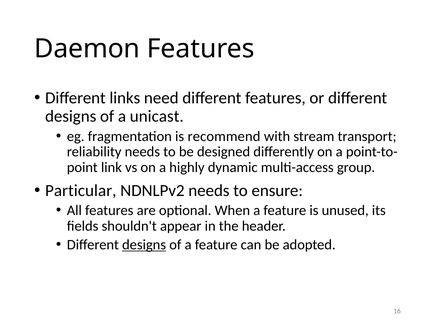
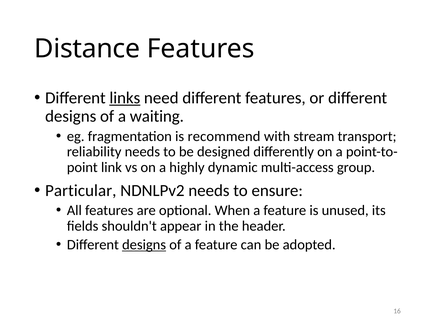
Daemon: Daemon -> Distance
links underline: none -> present
unicast: unicast -> waiting
